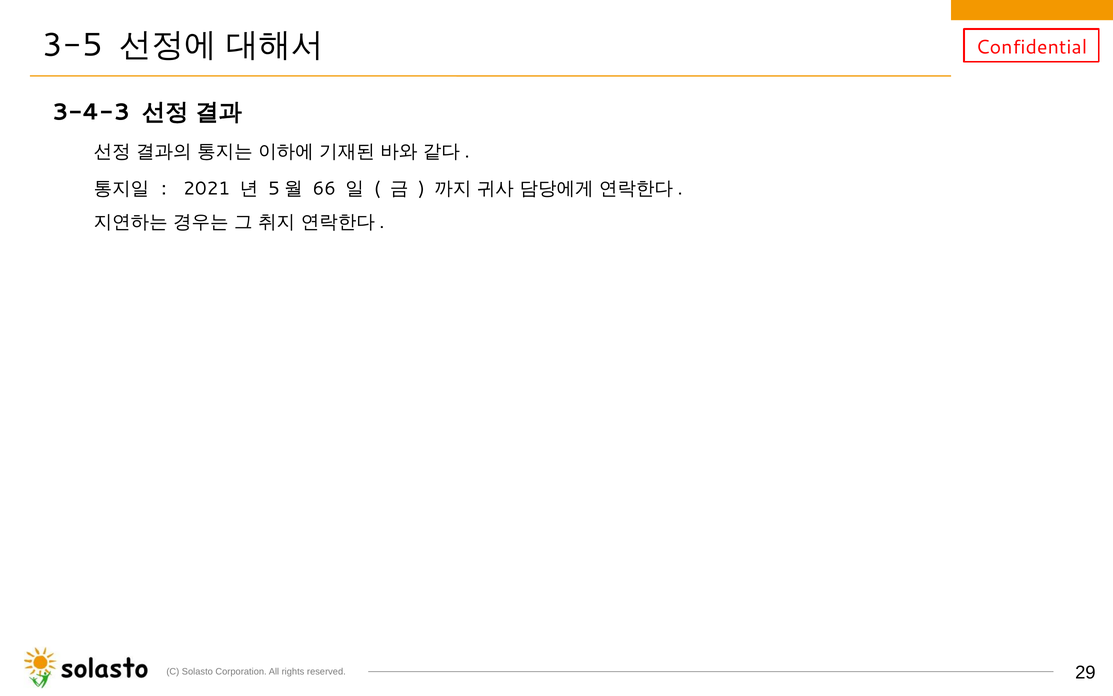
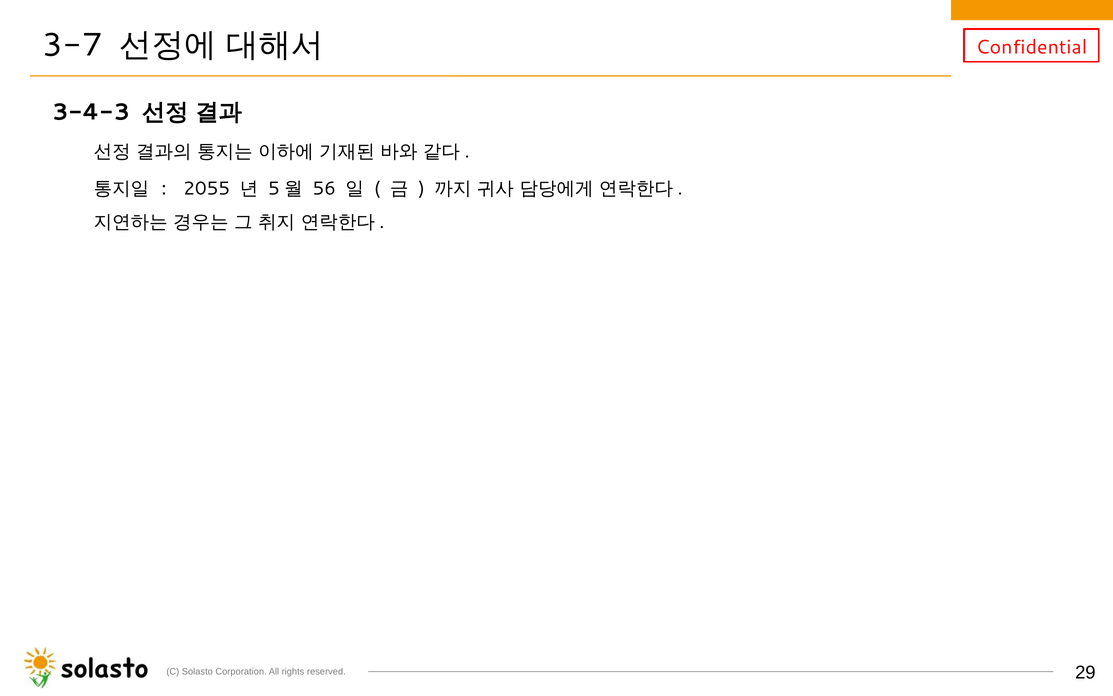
3-5: 3-5 -> 3-7
2021: 2021 -> 2055
66: 66 -> 56
